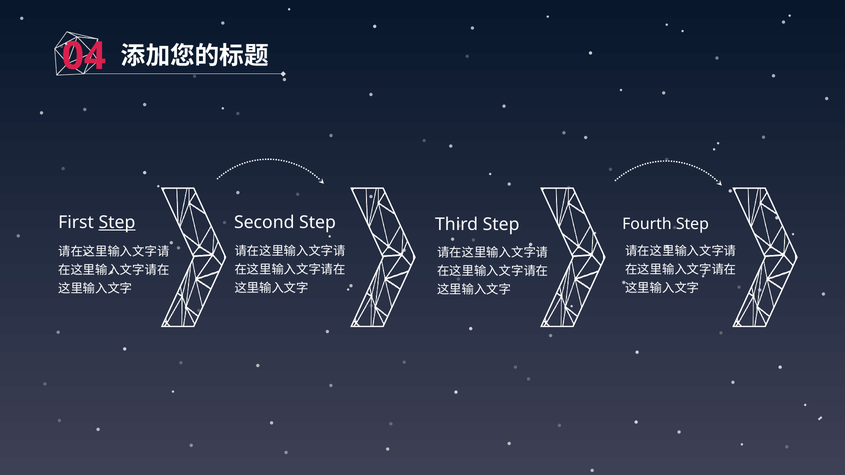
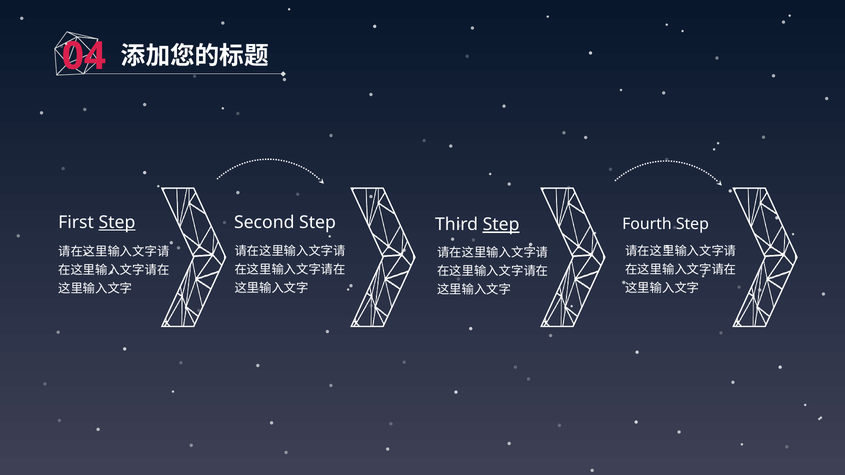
Step at (501, 225) underline: none -> present
